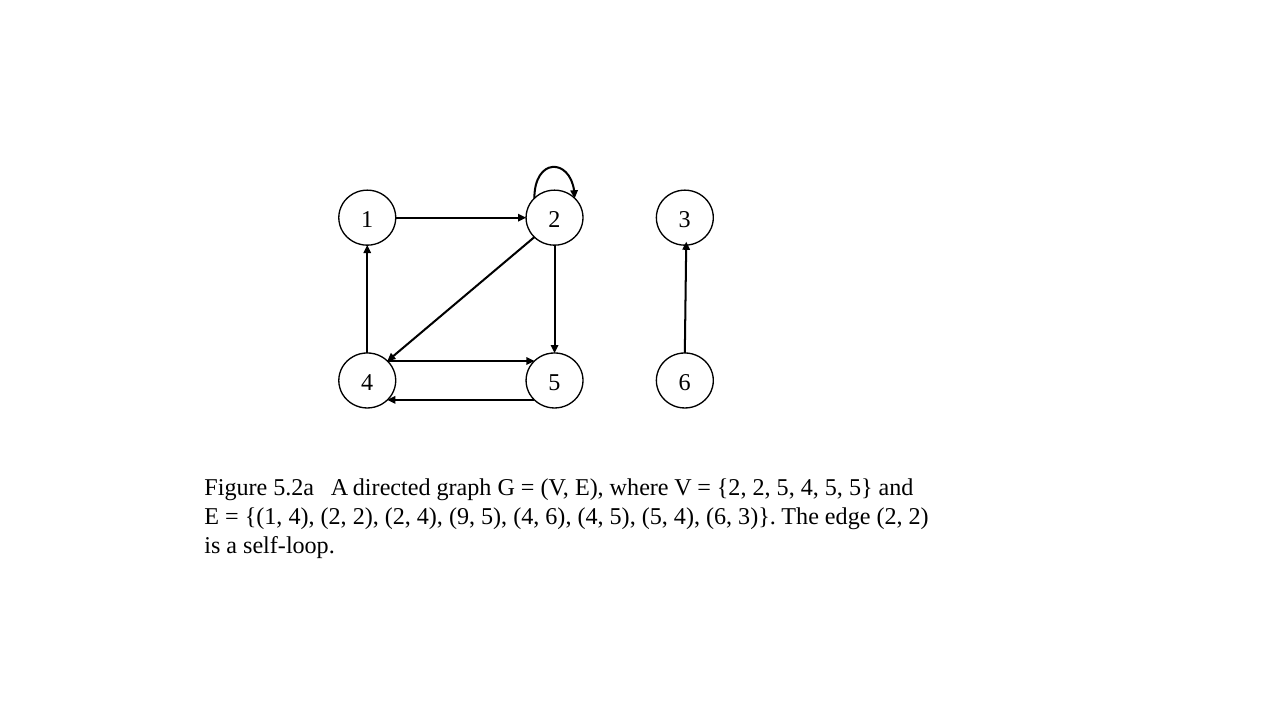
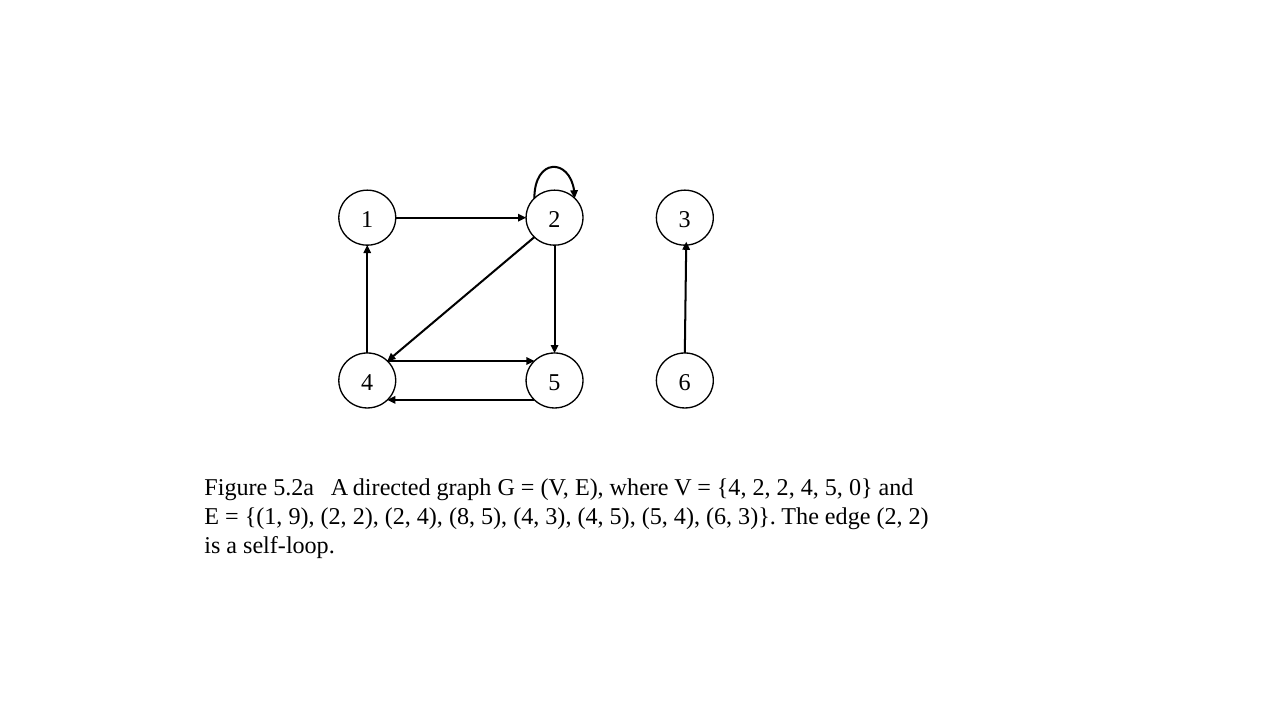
2 at (732, 487): 2 -> 4
5 at (786, 487): 5 -> 2
5 at (861, 487): 5 -> 0
4 at (302, 516): 4 -> 9
9: 9 -> 8
6 at (558, 516): 6 -> 3
